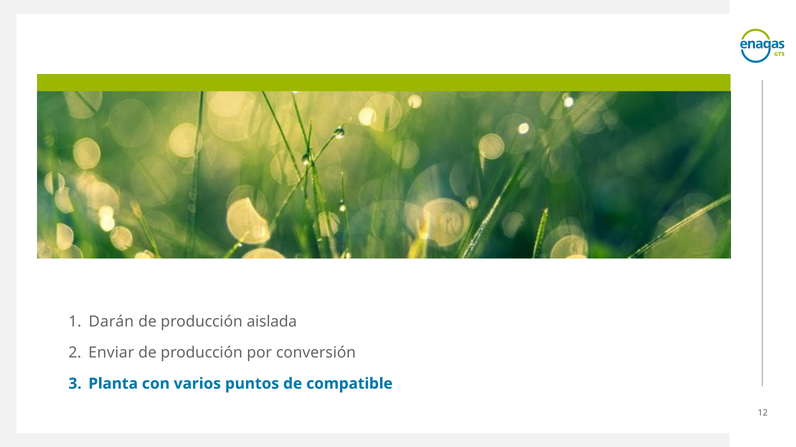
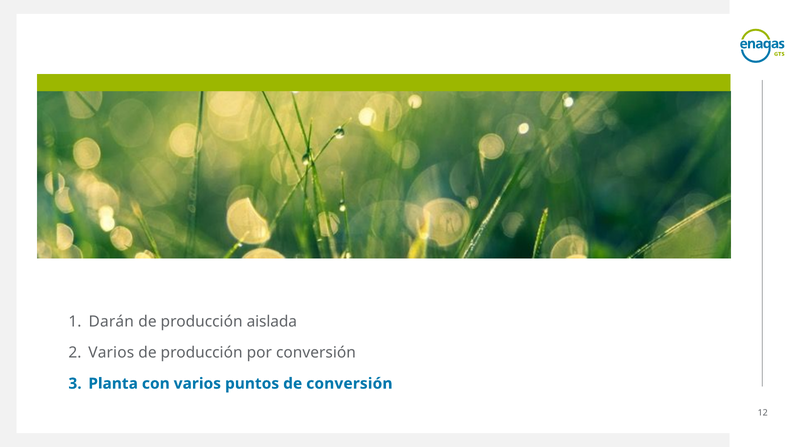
Enviar at (111, 353): Enviar -> Varios
de compatible: compatible -> conversión
